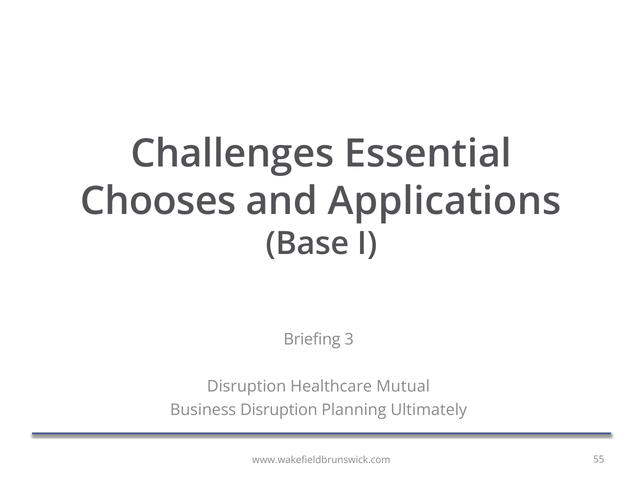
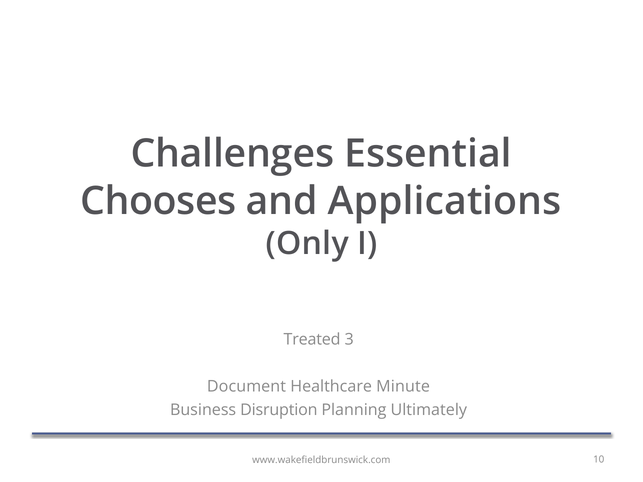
Base: Base -> Only
Briefing: Briefing -> Treated
Disruption at (247, 387): Disruption -> Document
Mutual: Mutual -> Minute
55: 55 -> 10
